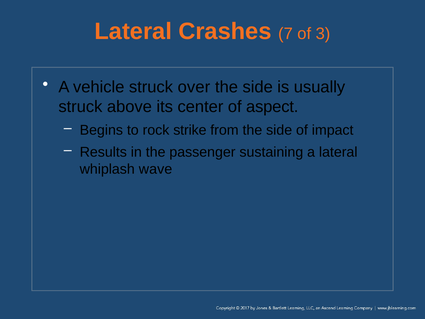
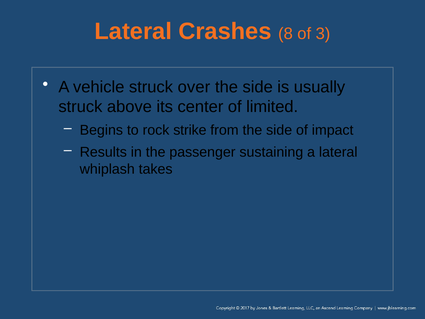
7: 7 -> 8
aspect: aspect -> limited
wave: wave -> takes
